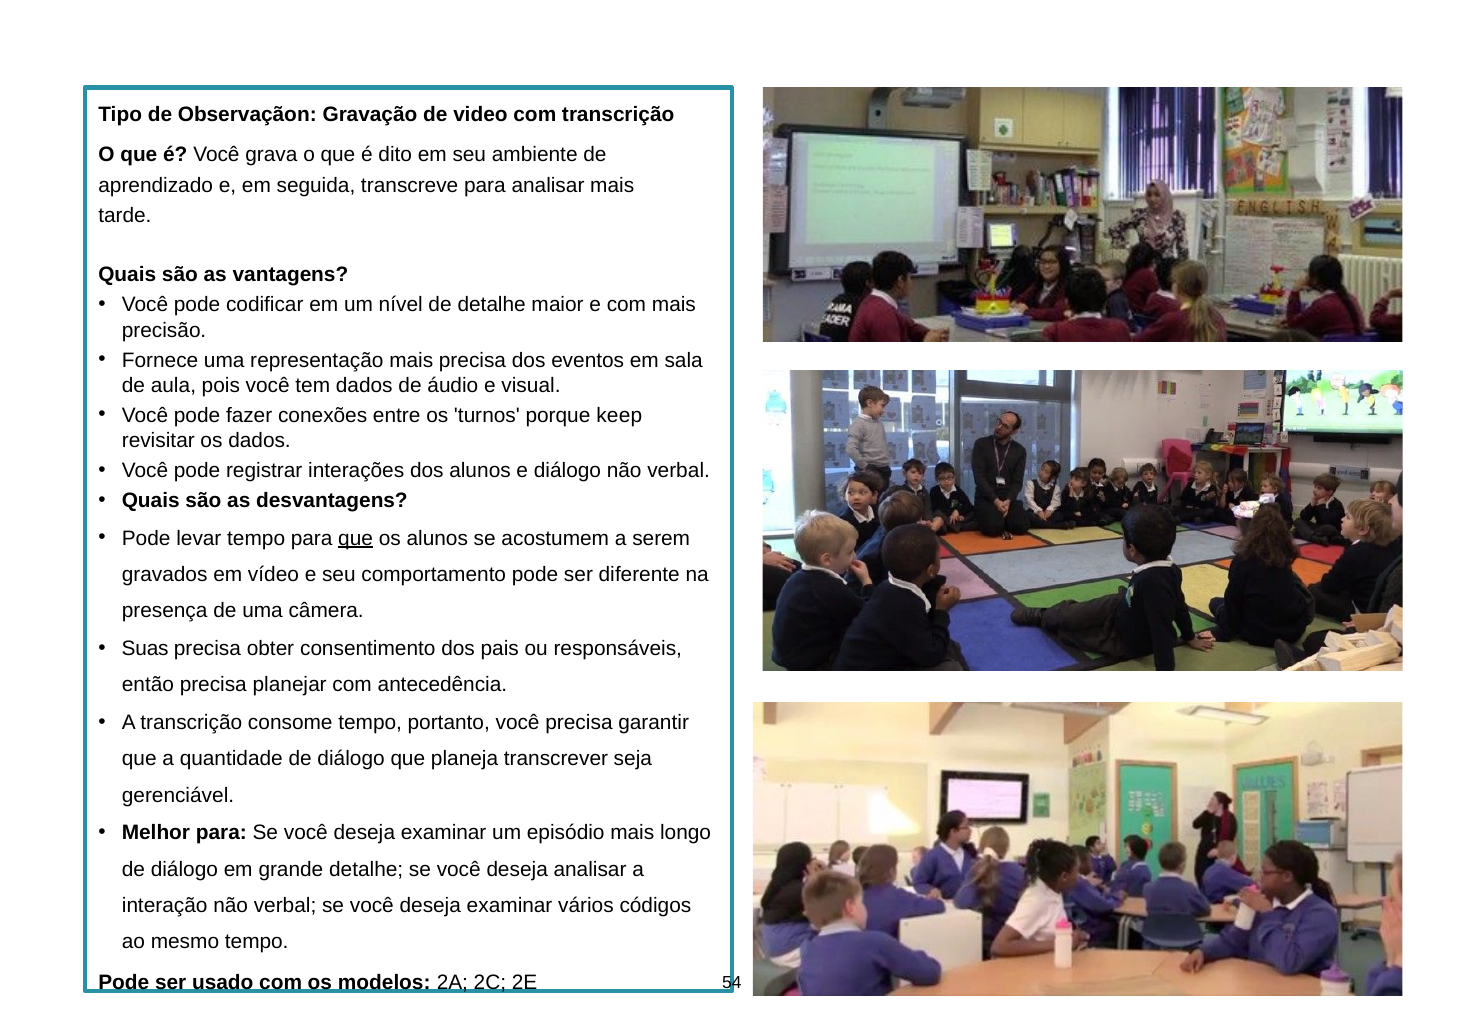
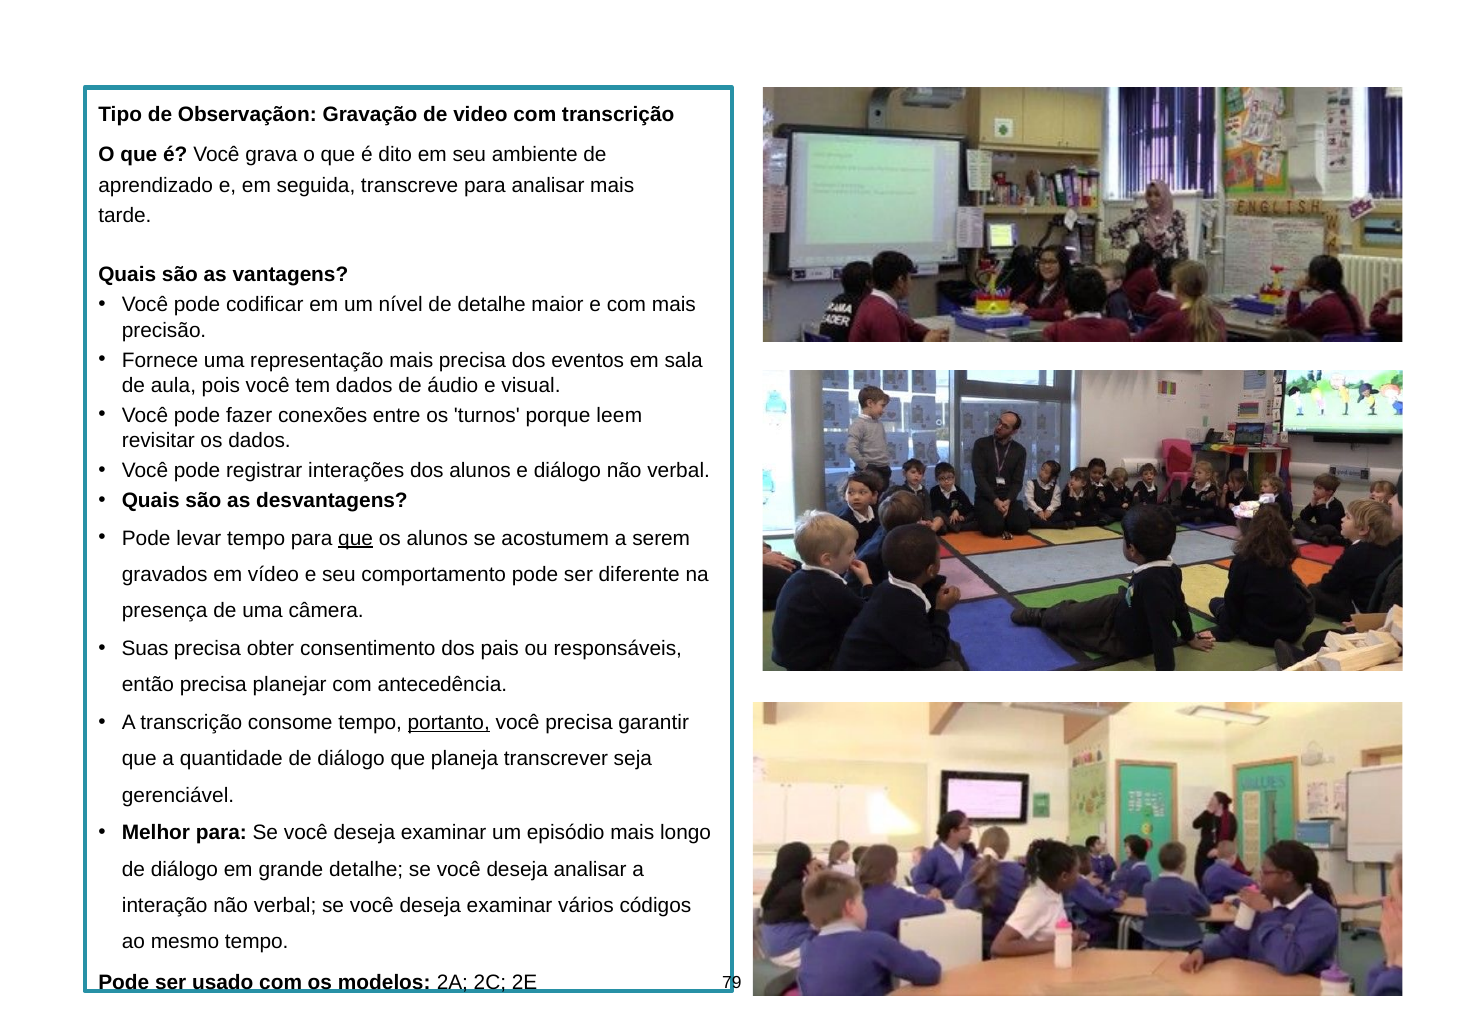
keep: keep -> leem
portanto underline: none -> present
54: 54 -> 79
